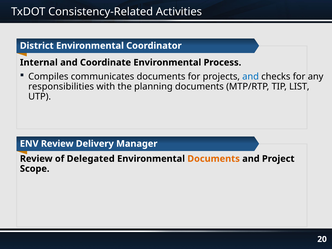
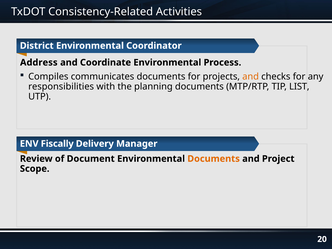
Internal: Internal -> Address
and at (251, 77) colour: blue -> orange
ENV Review: Review -> Fiscally
Delegated: Delegated -> Document
